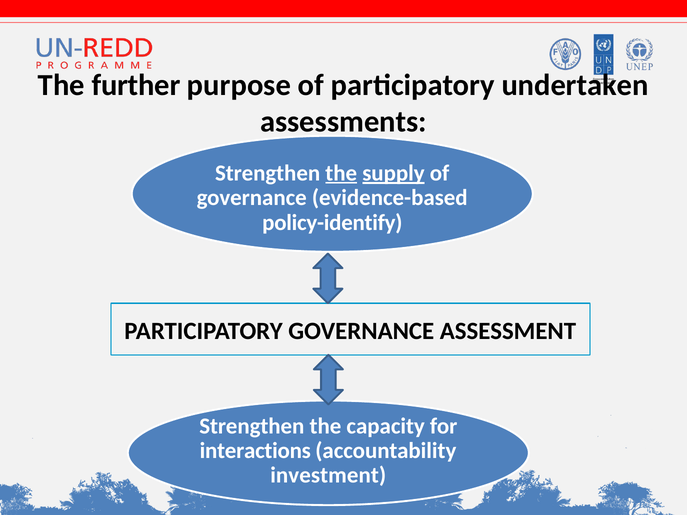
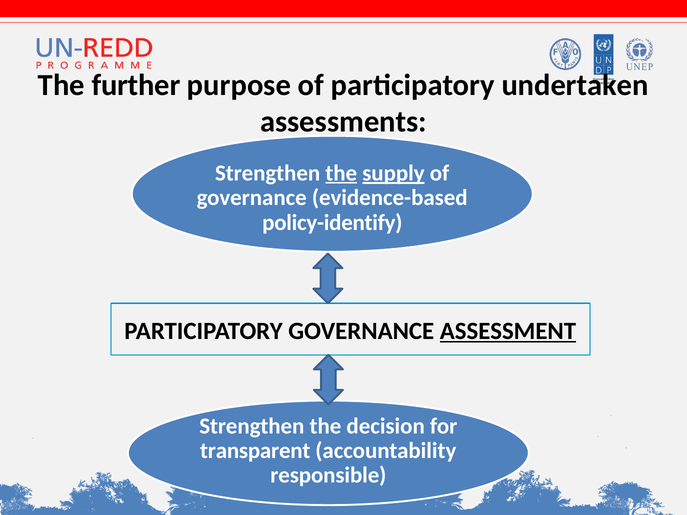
ASSESSMENT underline: none -> present
capacity: capacity -> decision
interactions: interactions -> transparent
investment: investment -> responsible
